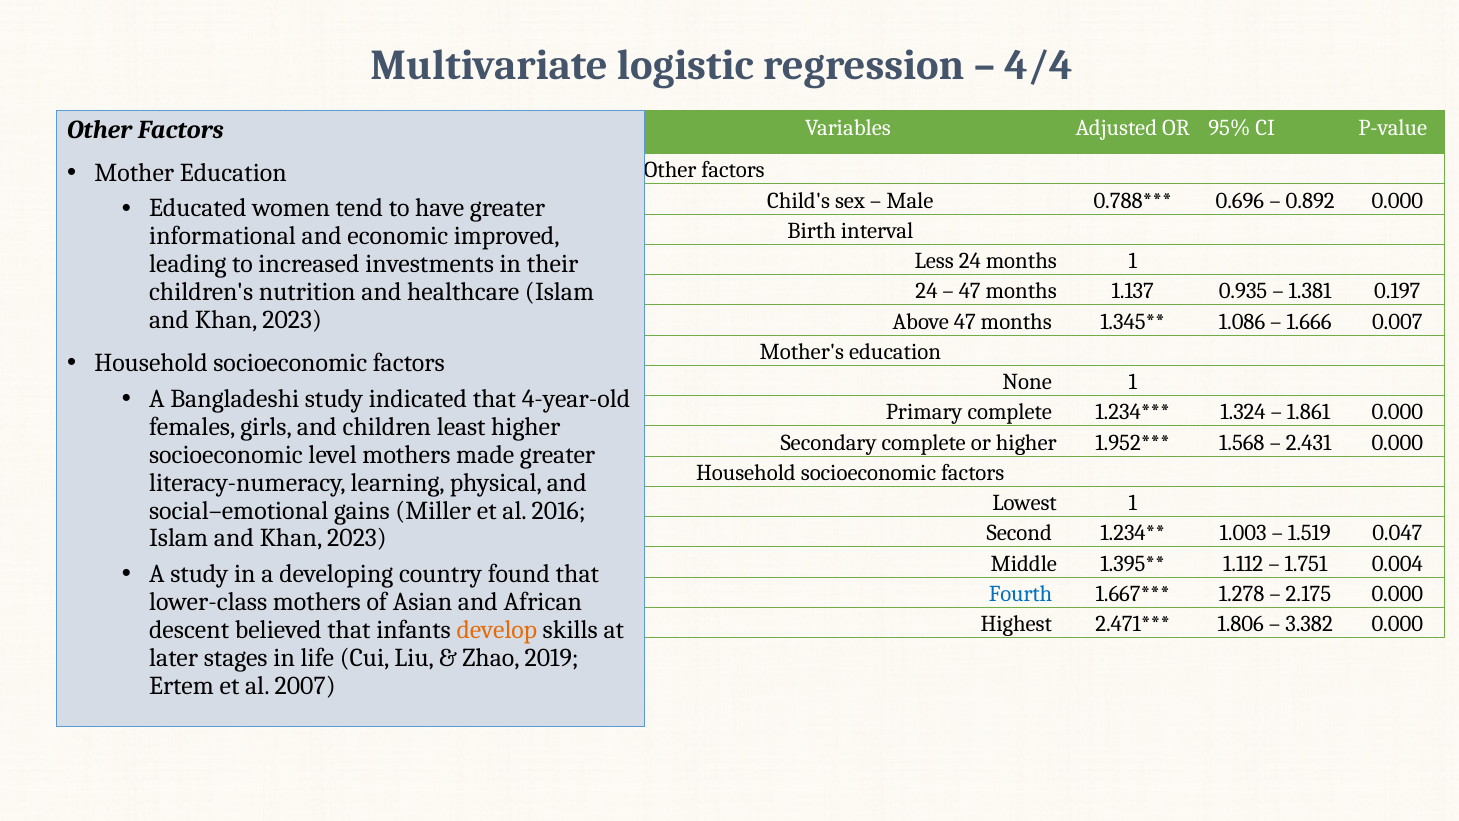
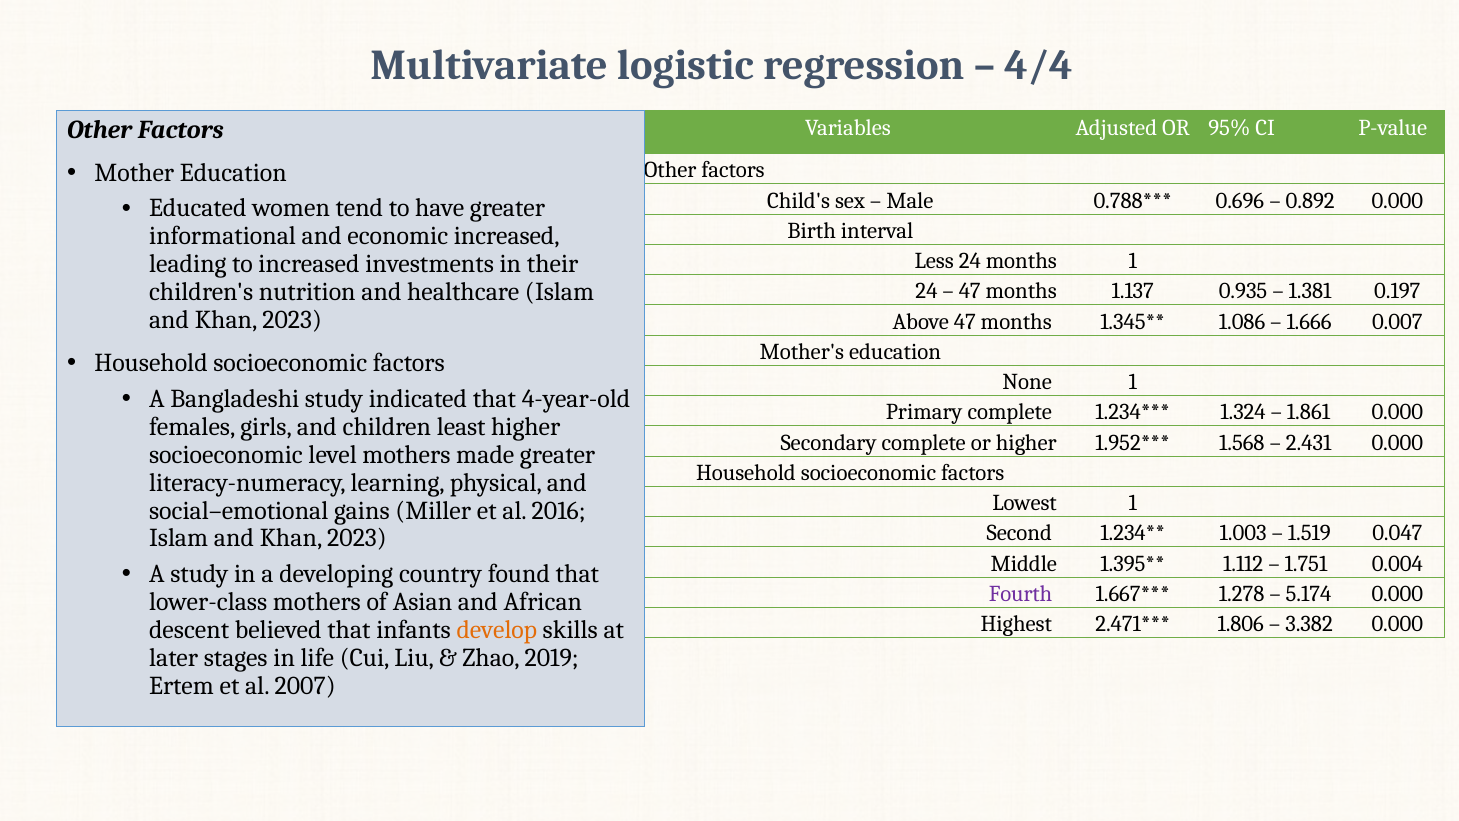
economic improved: improved -> increased
Fourth colour: blue -> purple
2.175: 2.175 -> 5.174
